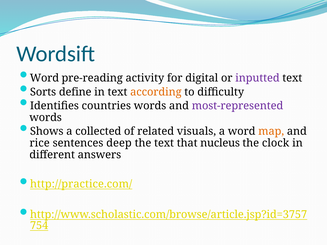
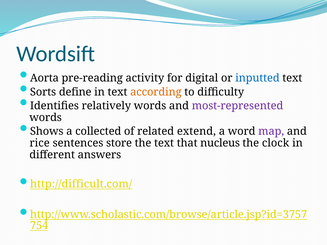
Word at (44, 78): Word -> Aorta
inputted colour: purple -> blue
countries: countries -> relatively
visuals: visuals -> extend
map colour: orange -> purple
deep: deep -> store
http://practice.com/: http://practice.com/ -> http://difficult.com/
